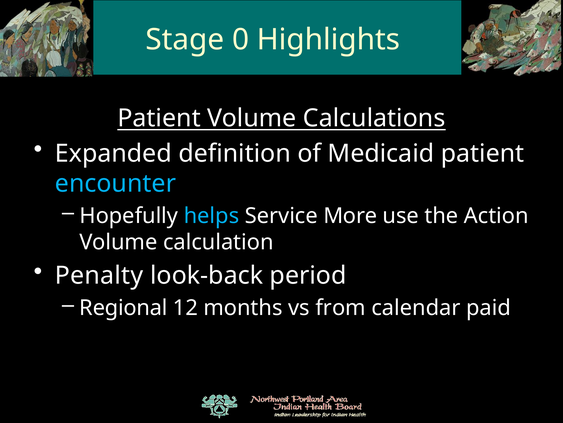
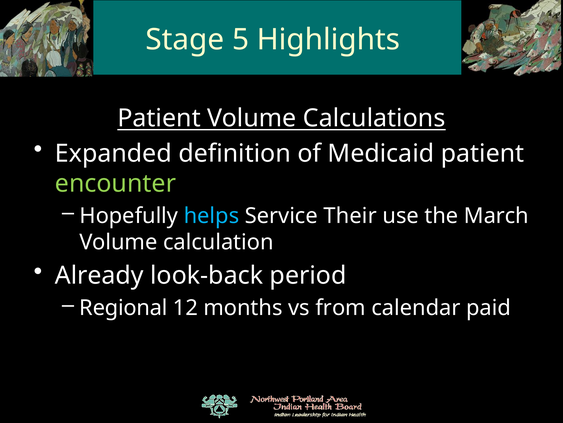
0: 0 -> 5
encounter colour: light blue -> light green
More: More -> Their
Action: Action -> March
Penalty: Penalty -> Already
